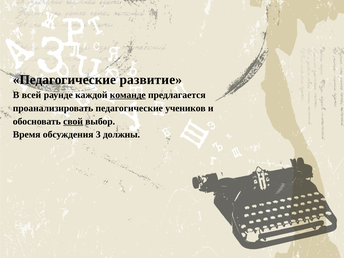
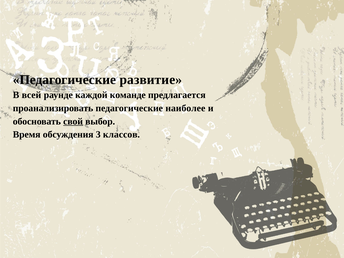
команде underline: present -> none
учеников: учеников -> наиболее
должны: должны -> классов
